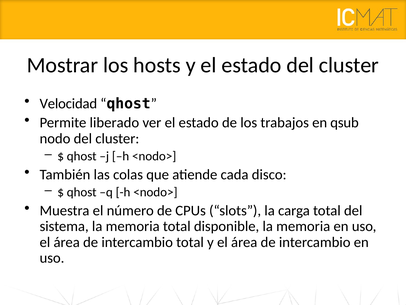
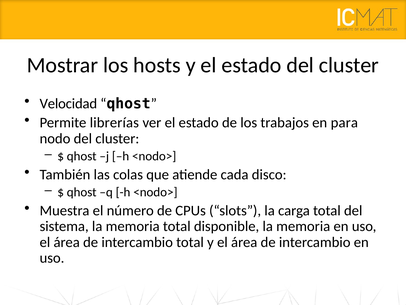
liberado: liberado -> librerías
qsub: qsub -> para
